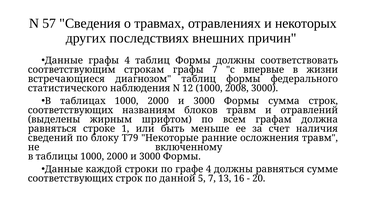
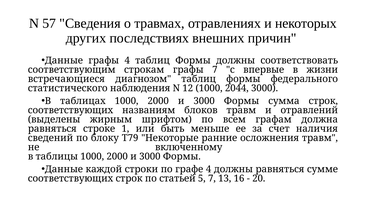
2008: 2008 -> 2044
данной: данной -> статьей
